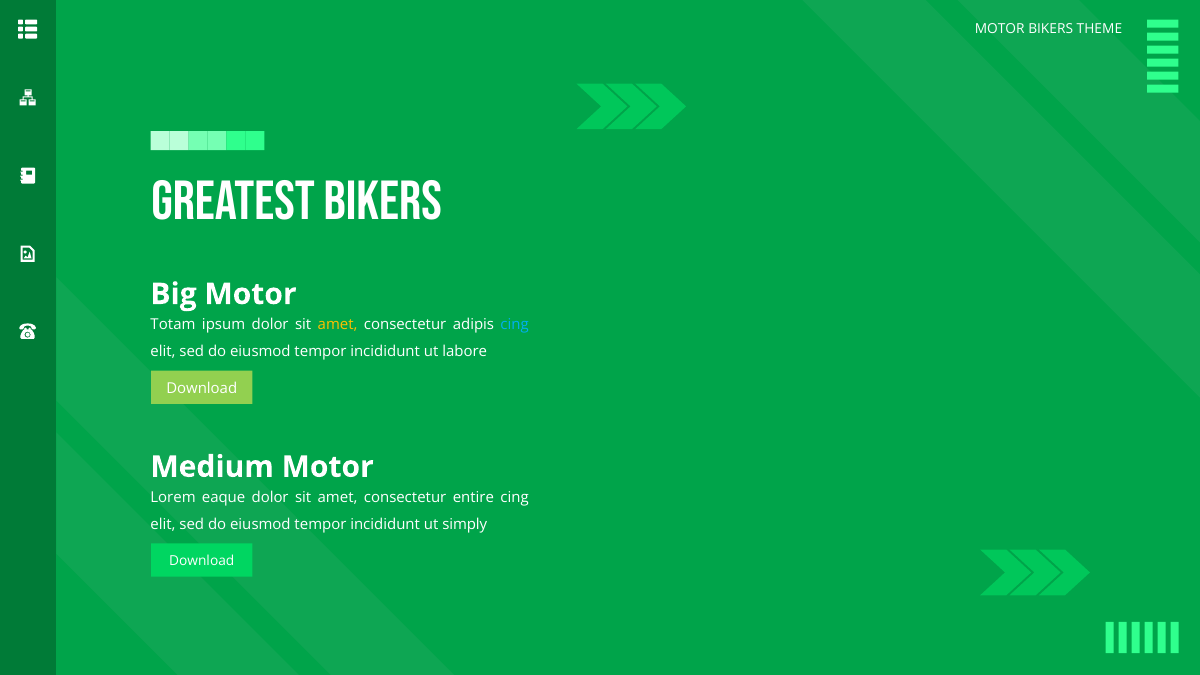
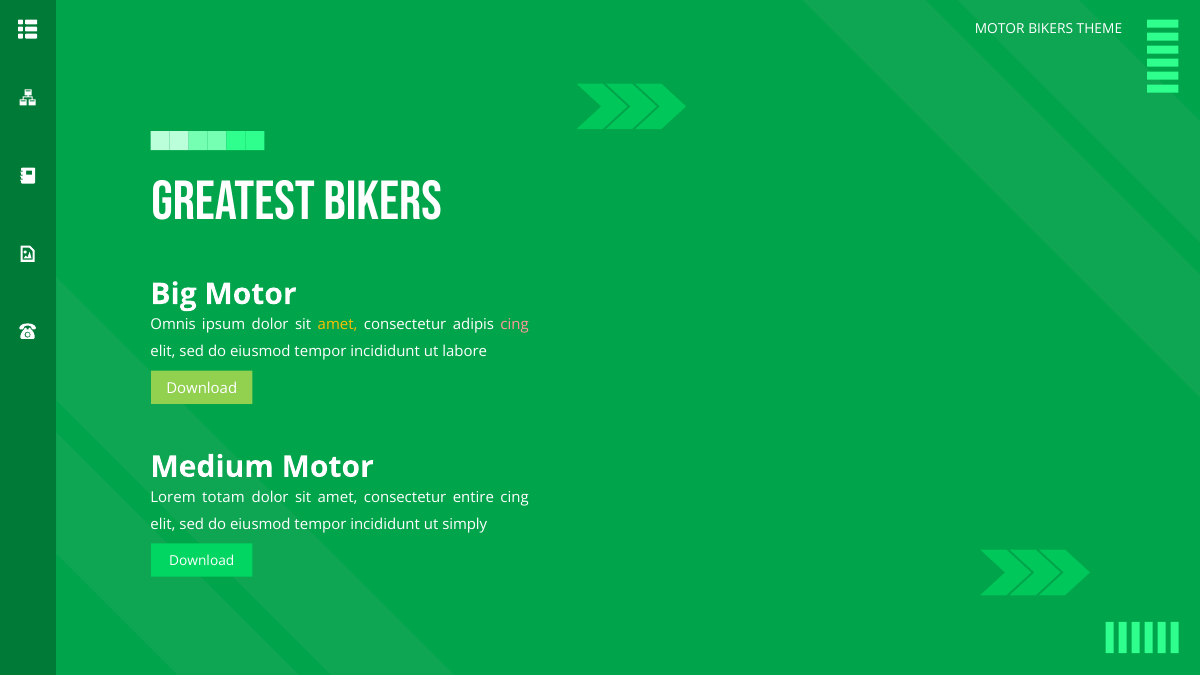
Totam: Totam -> Omnis
cing at (515, 325) colour: light blue -> pink
eaque: eaque -> totam
